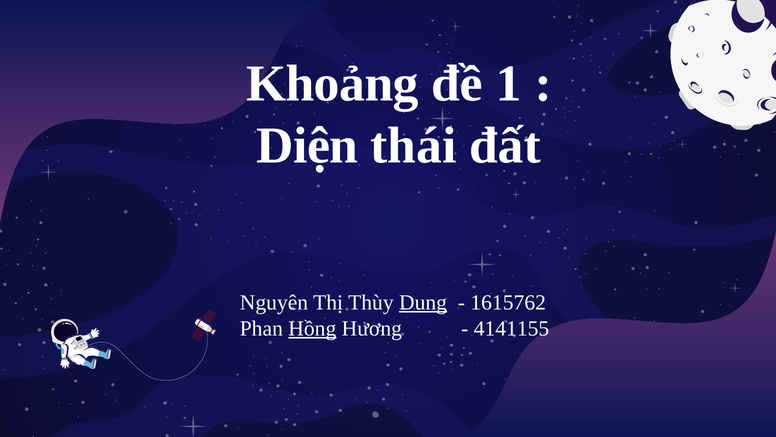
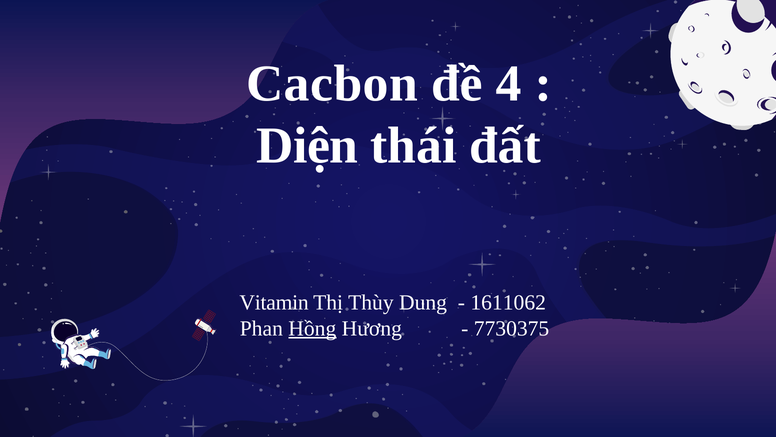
Khoảng: Khoảng -> Cacbon
1: 1 -> 4
Nguyên: Nguyên -> Vitamin
Dung underline: present -> none
1615762: 1615762 -> 1611062
4141155: 4141155 -> 7730375
